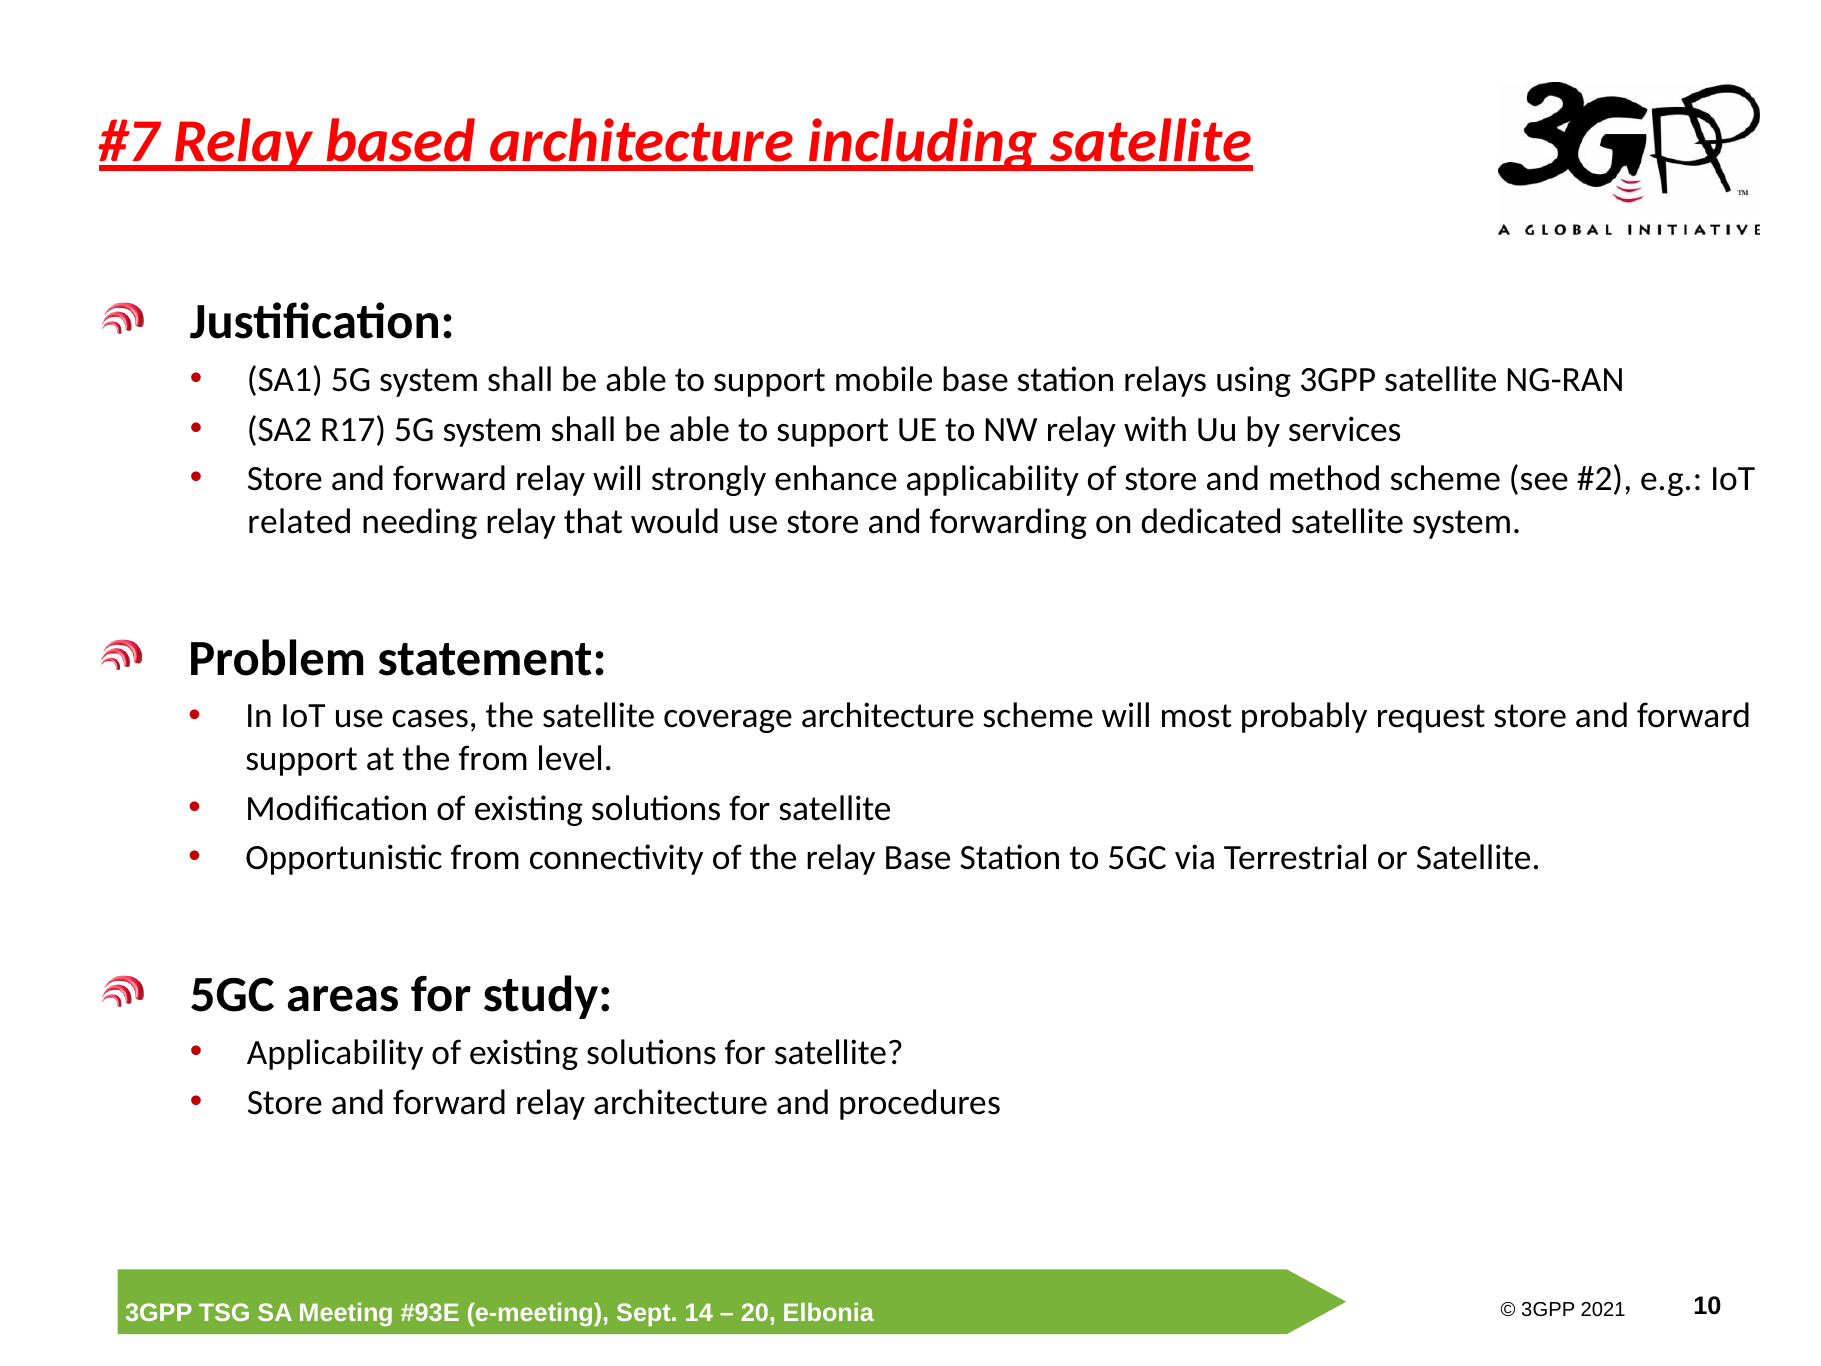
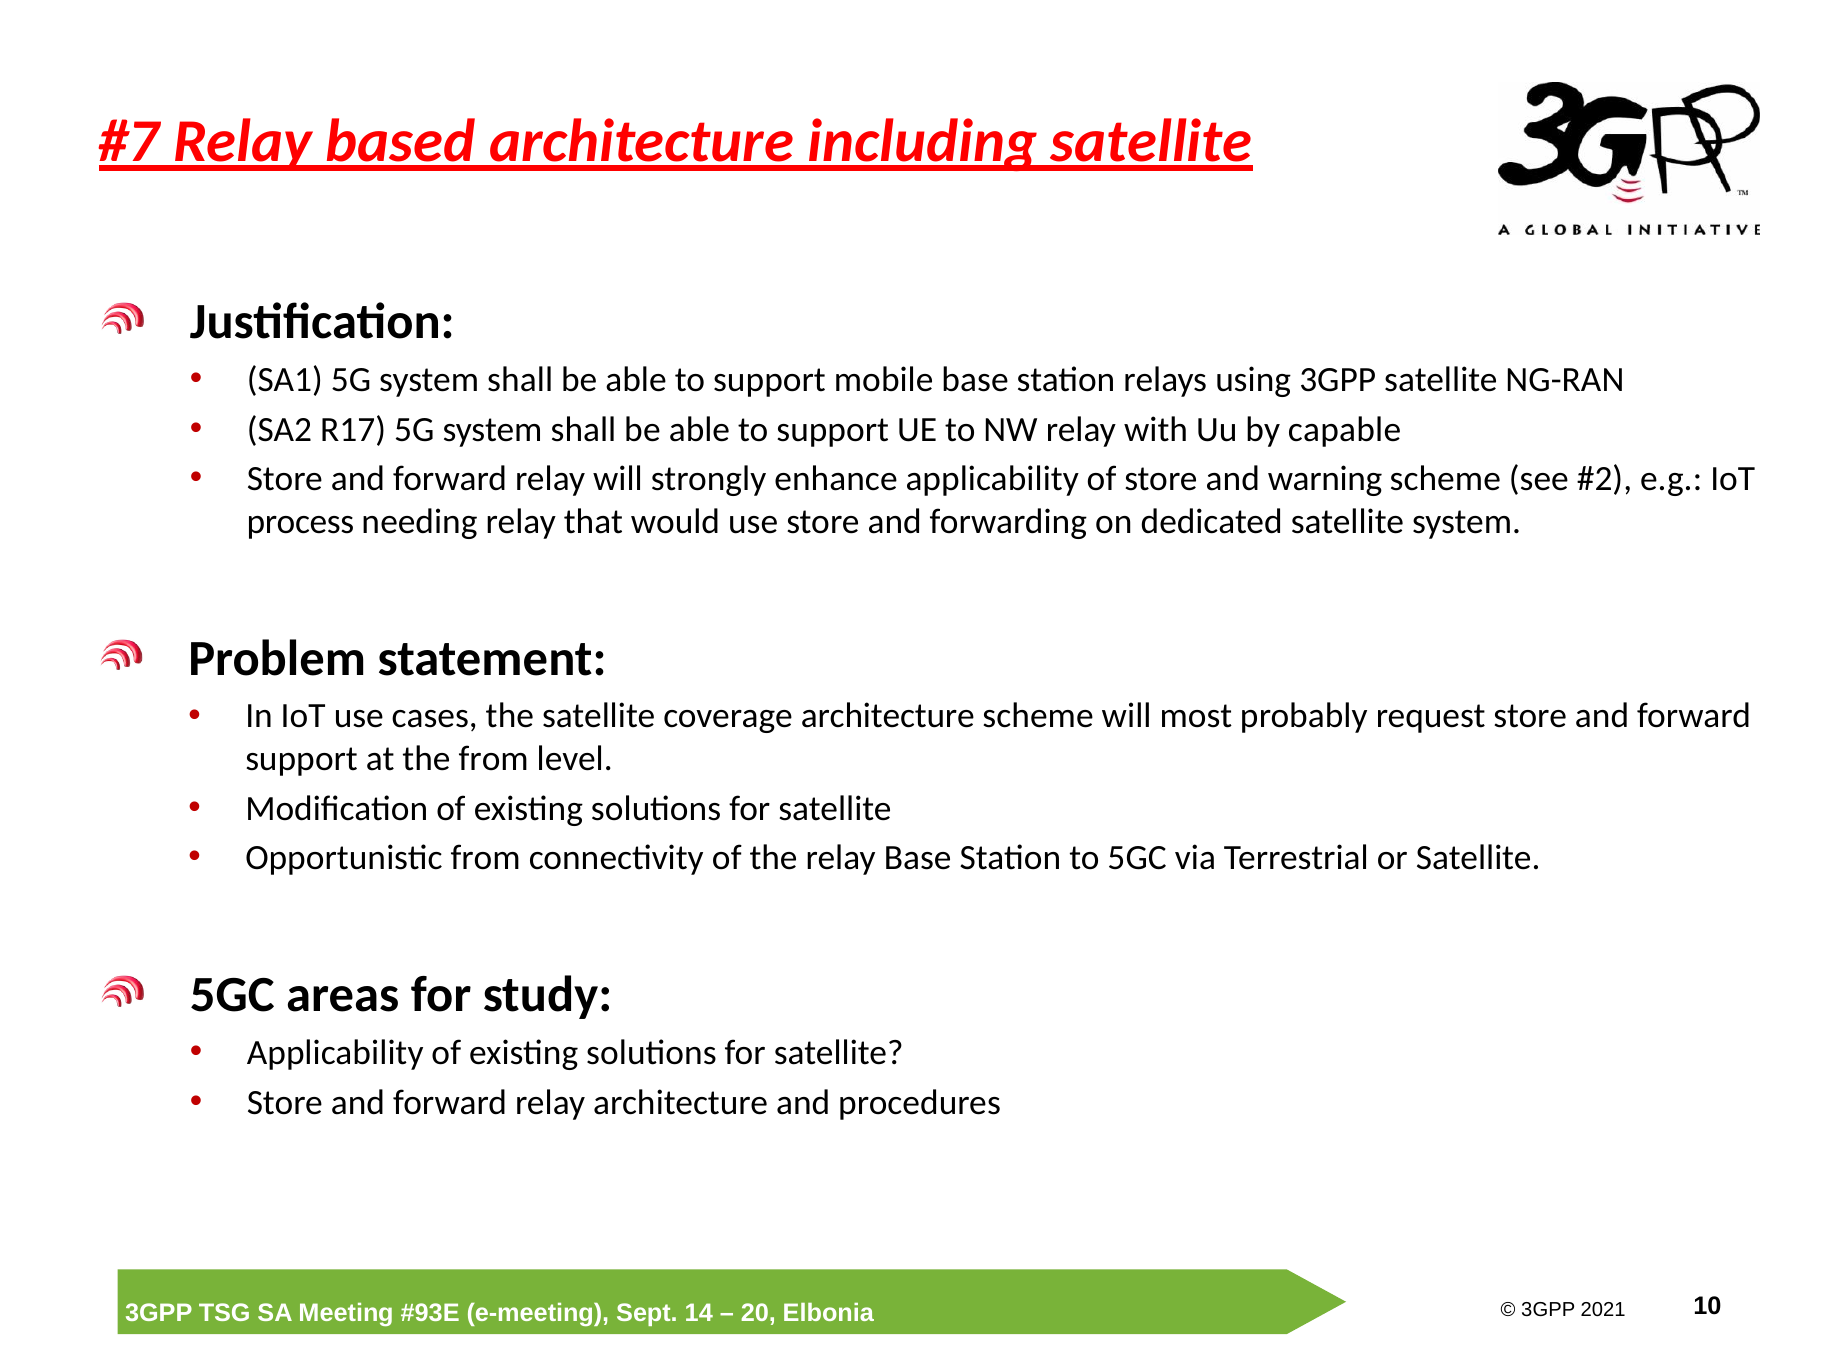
services: services -> capable
method: method -> warning
related: related -> process
